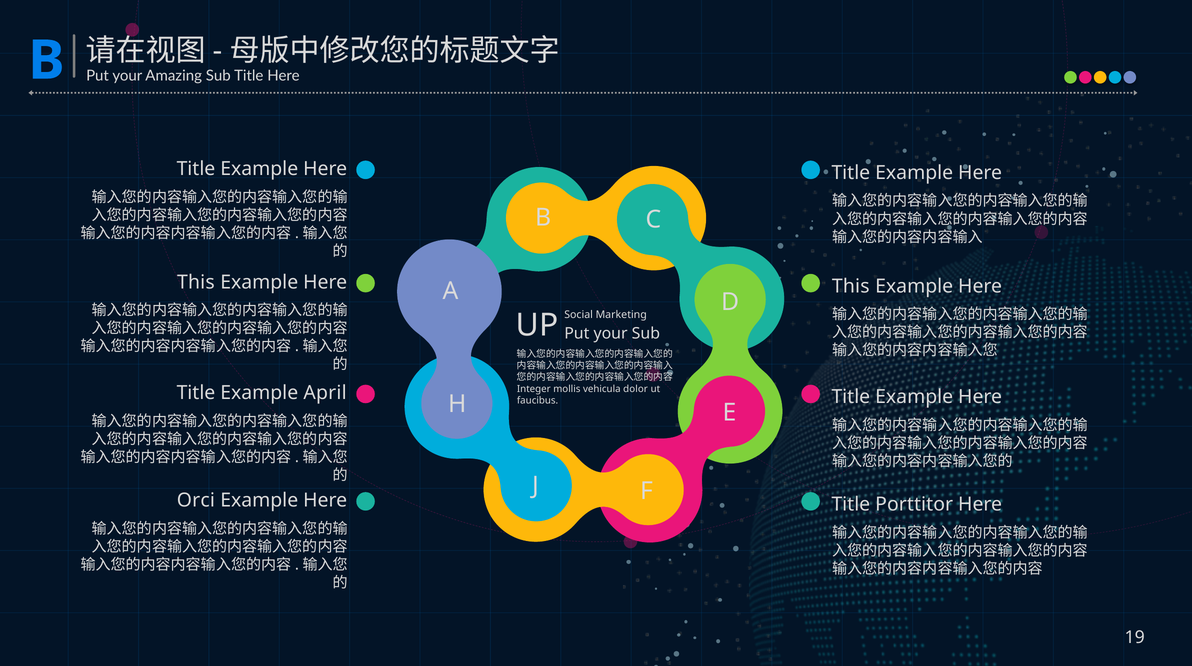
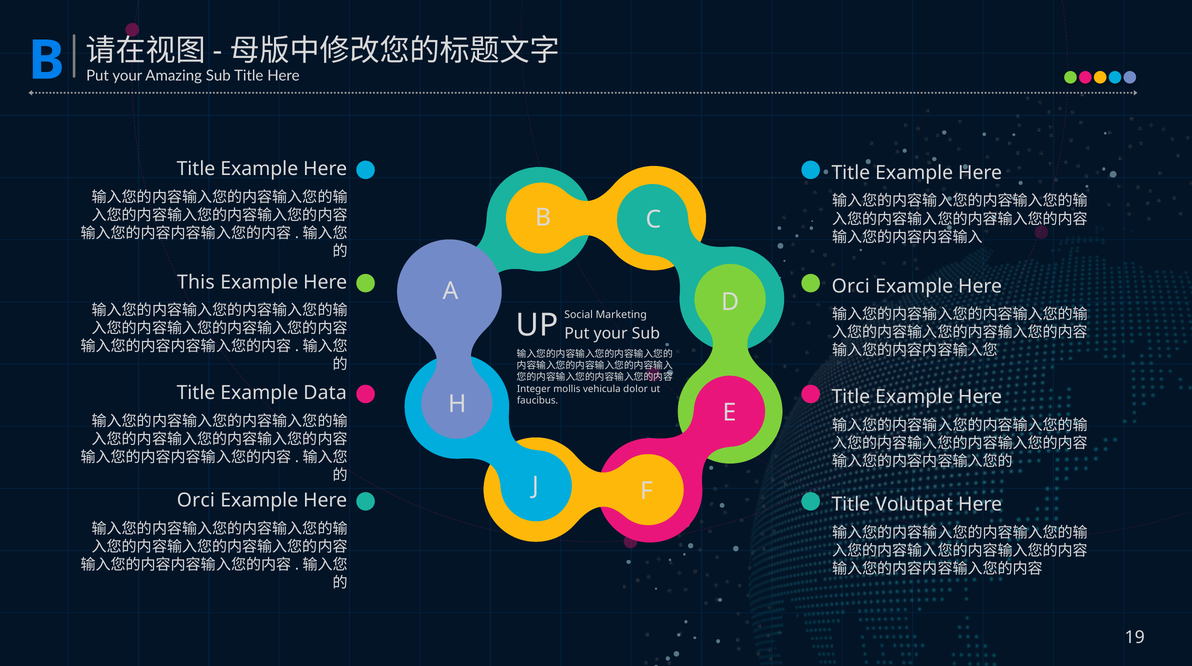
This at (851, 286): This -> Orci
April: April -> Data
Porttitor: Porttitor -> Volutpat
